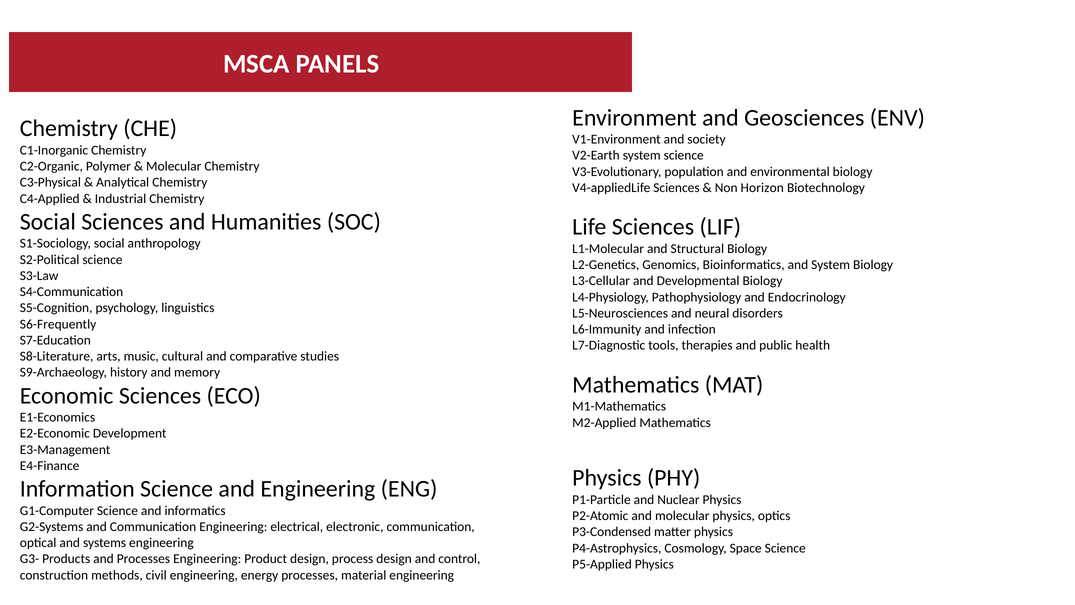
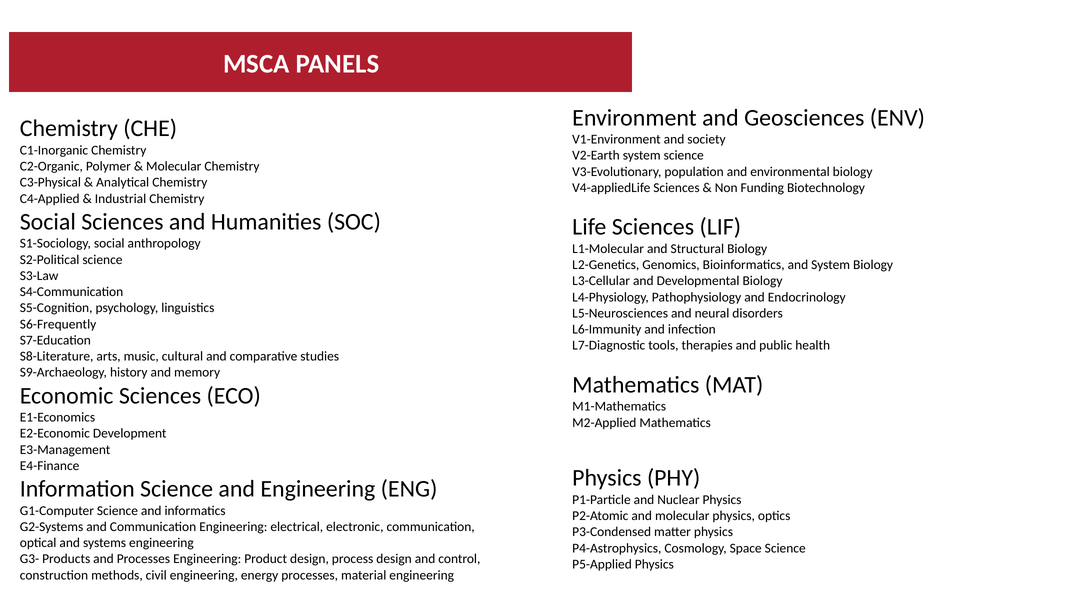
Horizon: Horizon -> Funding
